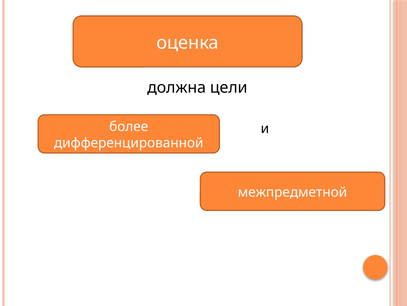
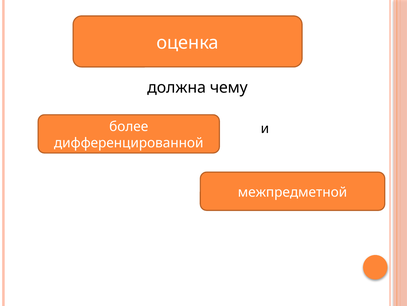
цели: цели -> чему
